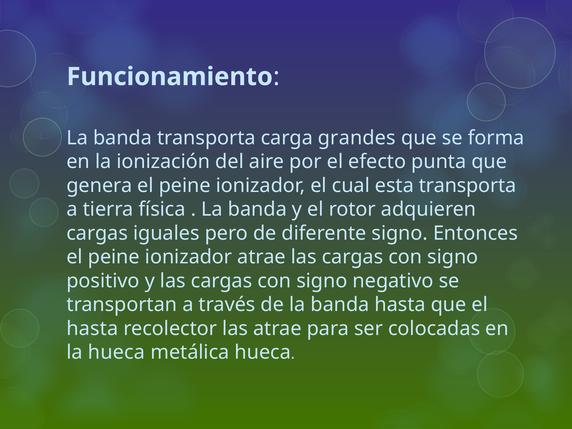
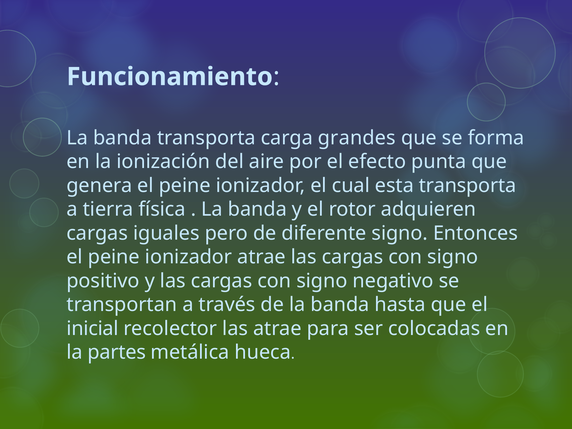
hasta at (92, 328): hasta -> inicial
la hueca: hueca -> partes
